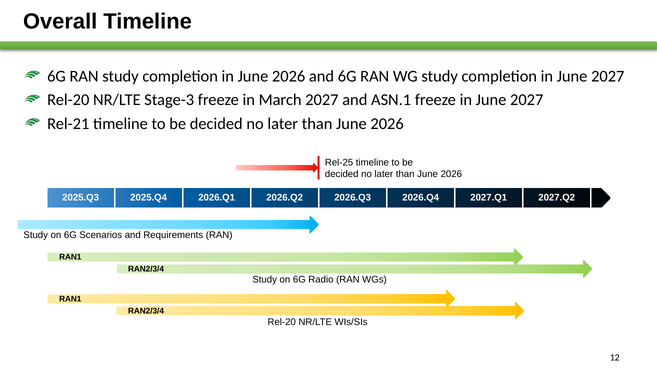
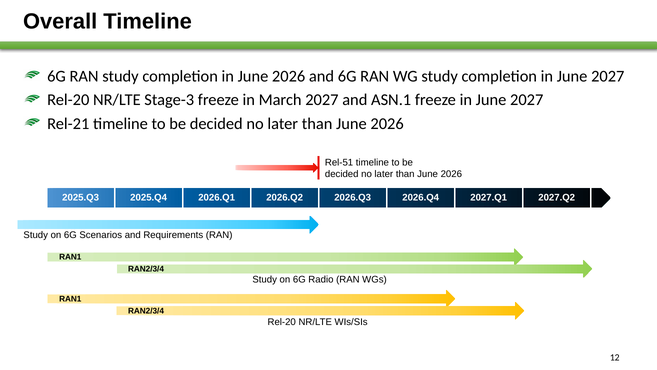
Rel-25: Rel-25 -> Rel-51
